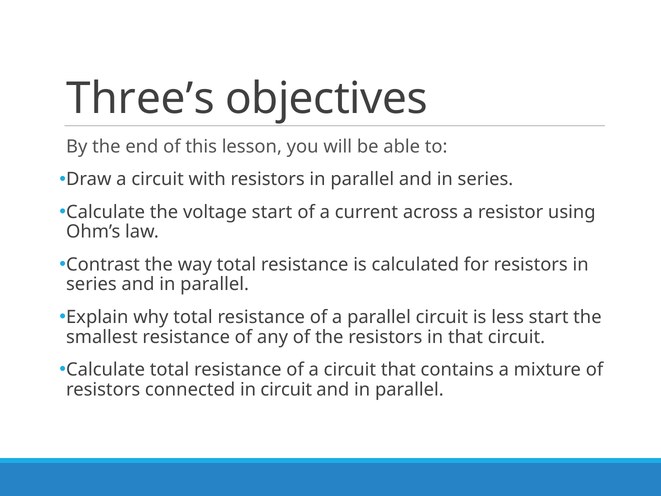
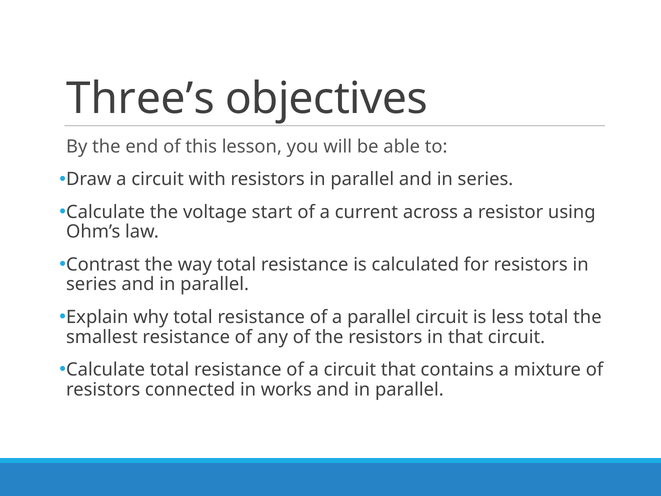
less start: start -> total
in circuit: circuit -> works
